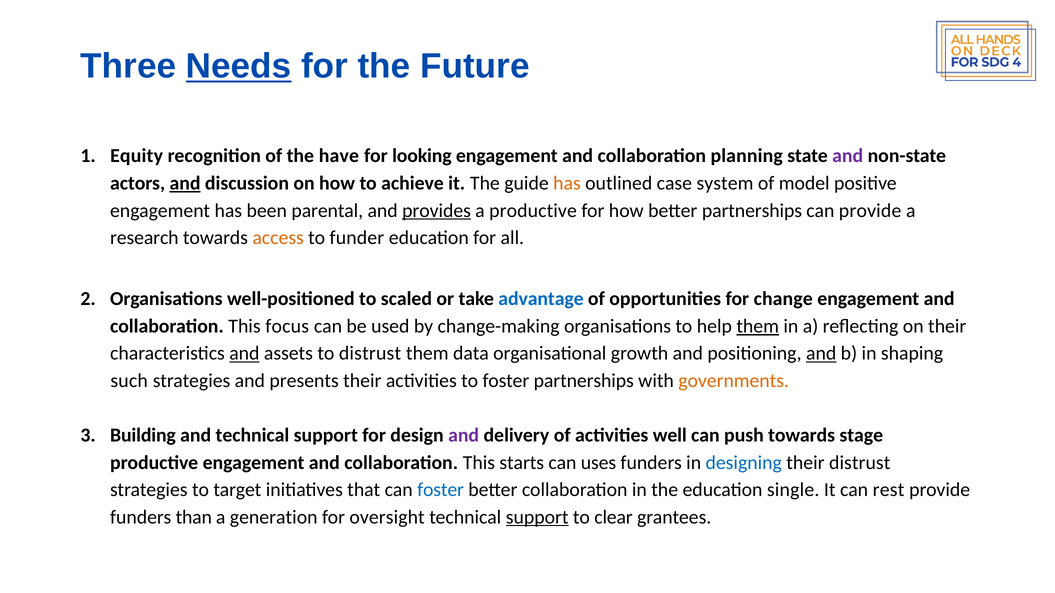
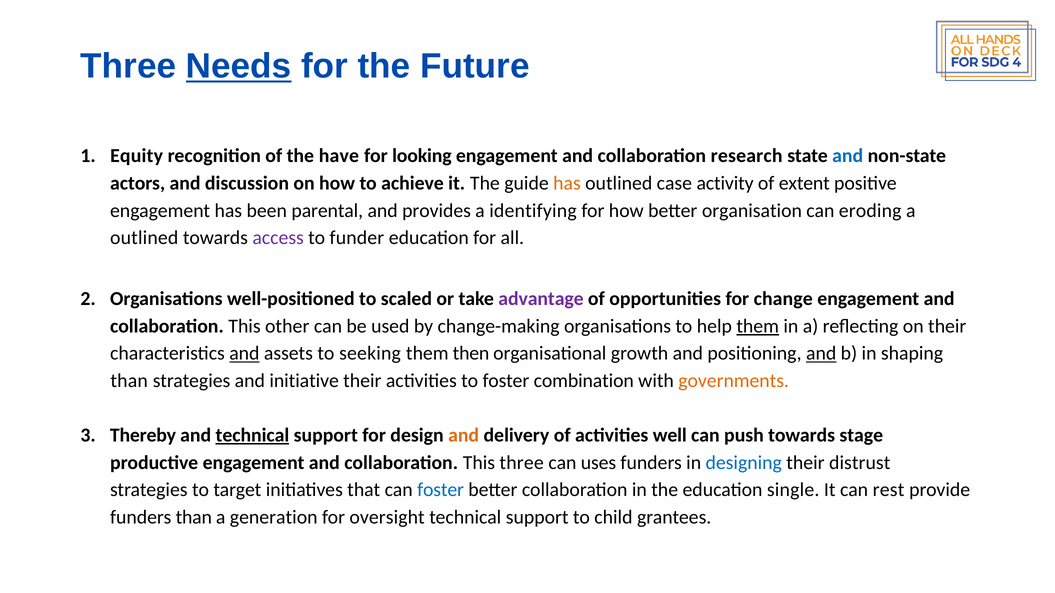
planning: planning -> research
and at (848, 156) colour: purple -> blue
and at (185, 183) underline: present -> none
system: system -> activity
model: model -> extent
provides underline: present -> none
a productive: productive -> identifying
better partnerships: partnerships -> organisation
can provide: provide -> eroding
research at (144, 238): research -> outlined
access colour: orange -> purple
advantage colour: blue -> purple
focus: focus -> other
to distrust: distrust -> seeking
data: data -> then
such at (129, 381): such -> than
presents: presents -> initiative
foster partnerships: partnerships -> combination
Building: Building -> Thereby
technical at (252, 436) underline: none -> present
and at (464, 436) colour: purple -> orange
This starts: starts -> three
support at (537, 517) underline: present -> none
clear: clear -> child
